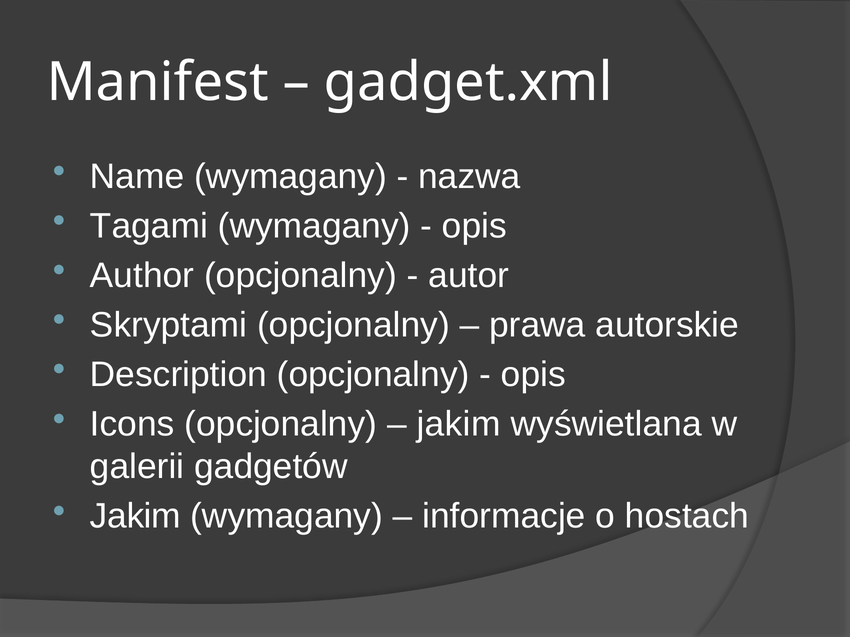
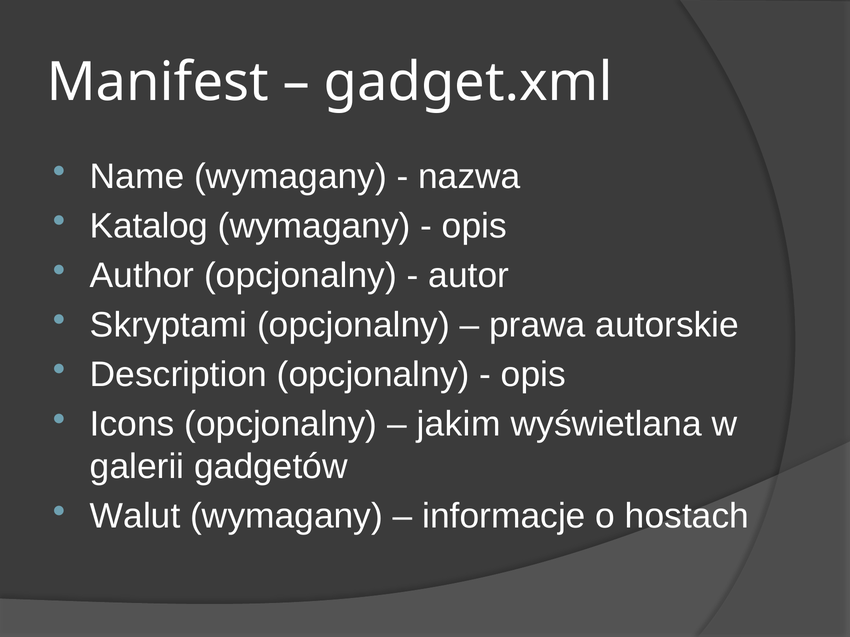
Tagami: Tagami -> Katalog
Jakim at (135, 517): Jakim -> Walut
